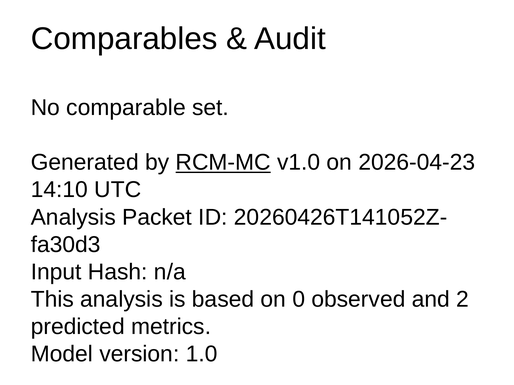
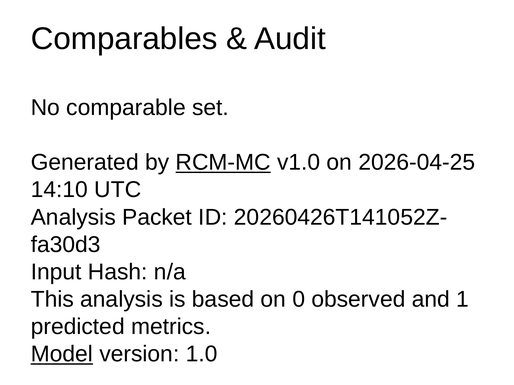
2026-04-23: 2026-04-23 -> 2026-04-25
2: 2 -> 1
Model underline: none -> present
